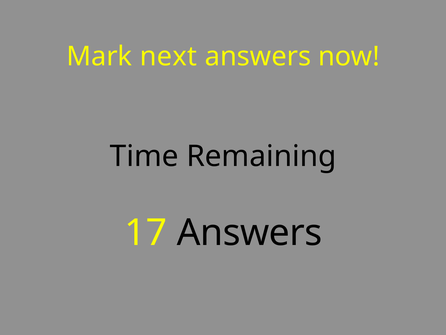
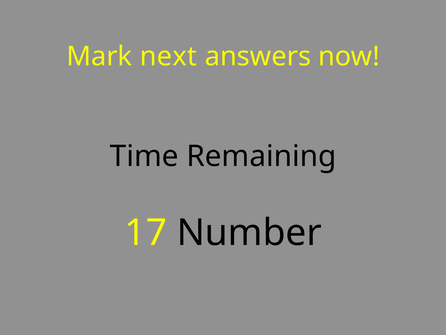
17 Answers: Answers -> Number
